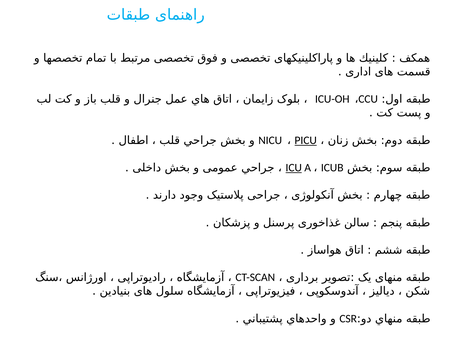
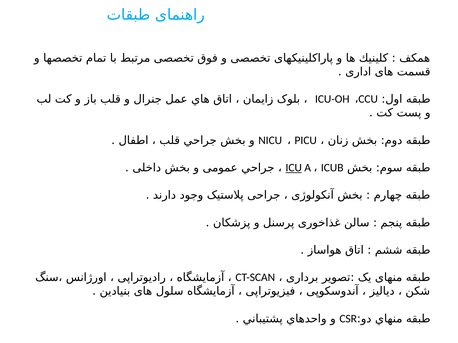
PICU underline: present -> none
